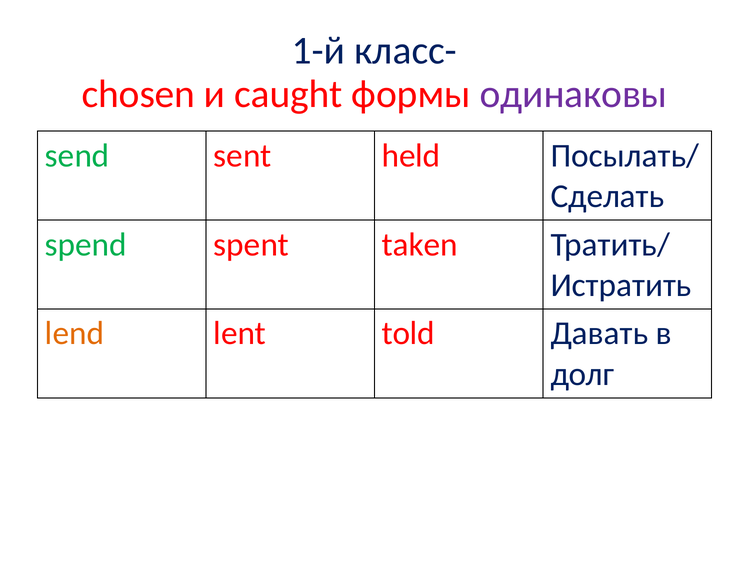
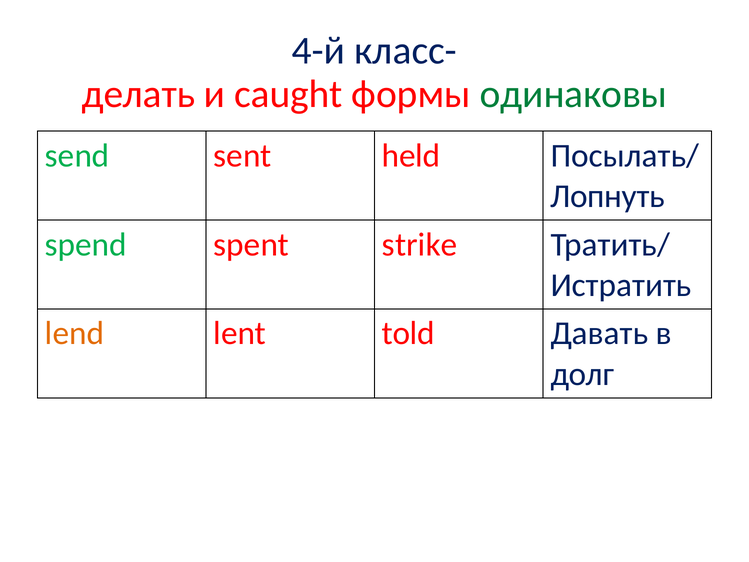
1-й: 1-й -> 4-й
chosen: chosen -> делать
одинаковы colour: purple -> green
Сделать: Сделать -> Лопнуть
taken: taken -> strike
